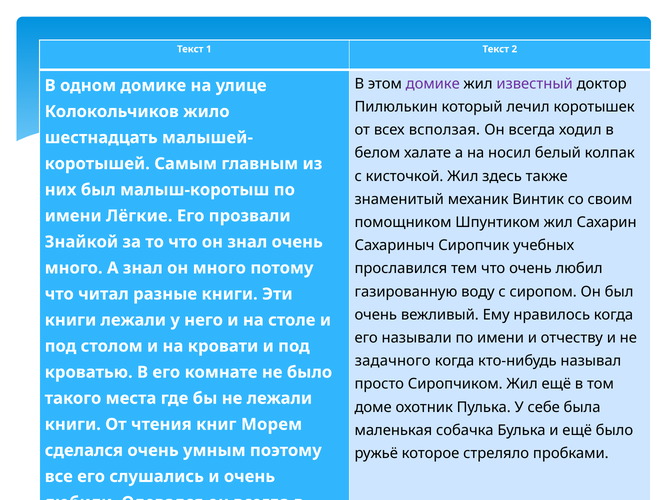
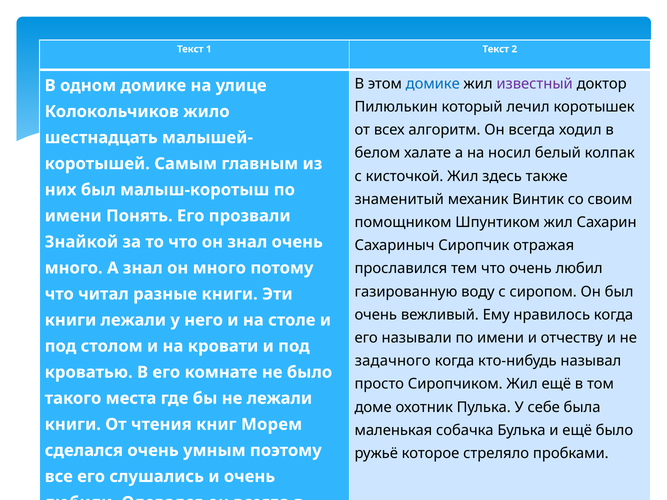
домике at (433, 84) colour: purple -> blue
всползая: всползая -> алгоритм
Лёгкие: Лёгкие -> Понять
учебных: учебных -> отражая
